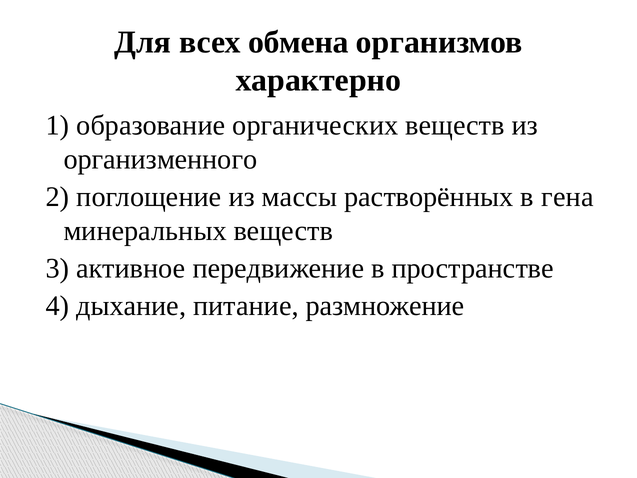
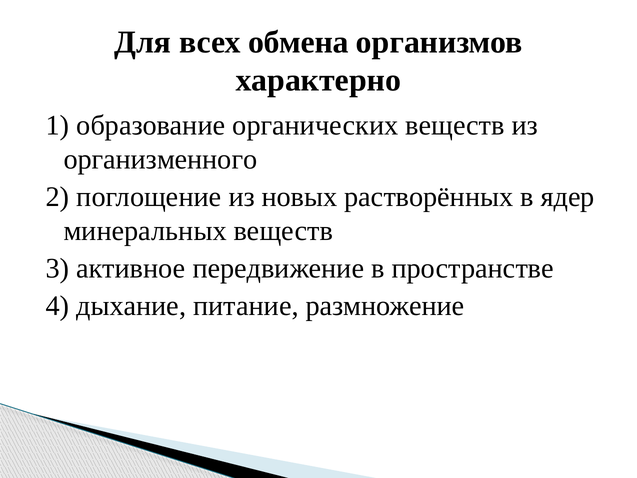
массы: массы -> новых
гена: гена -> ядер
